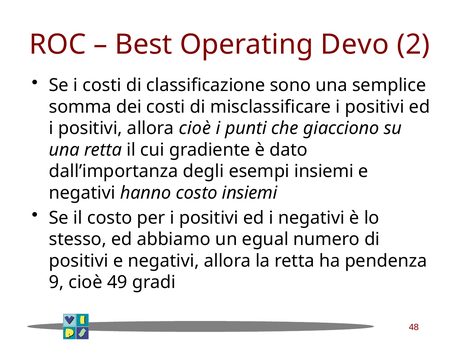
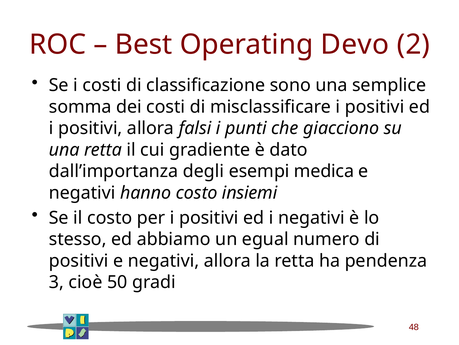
allora cioè: cioè -> falsi
esempi insiemi: insiemi -> medica
9: 9 -> 3
49: 49 -> 50
